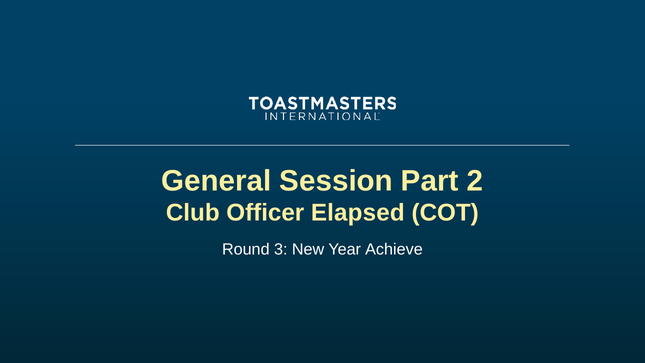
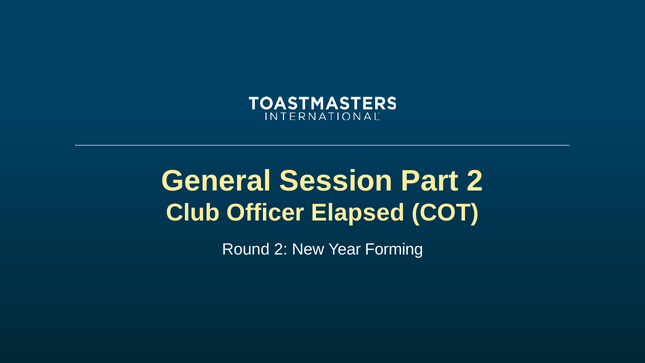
Round 3: 3 -> 2
Achieve: Achieve -> Forming
